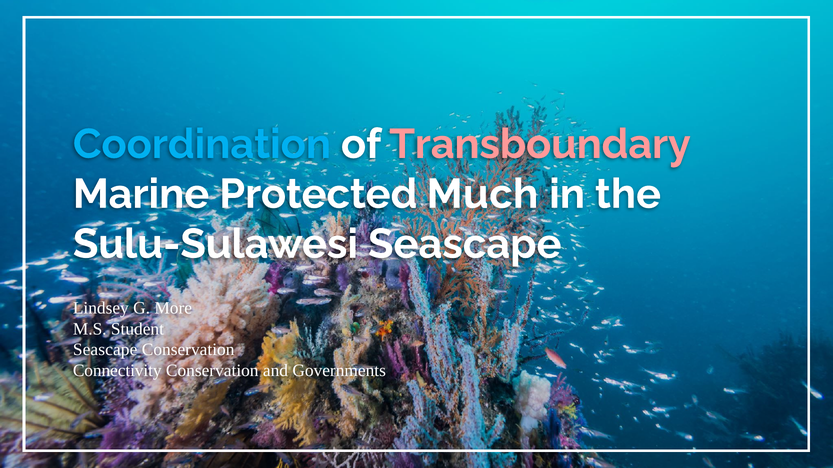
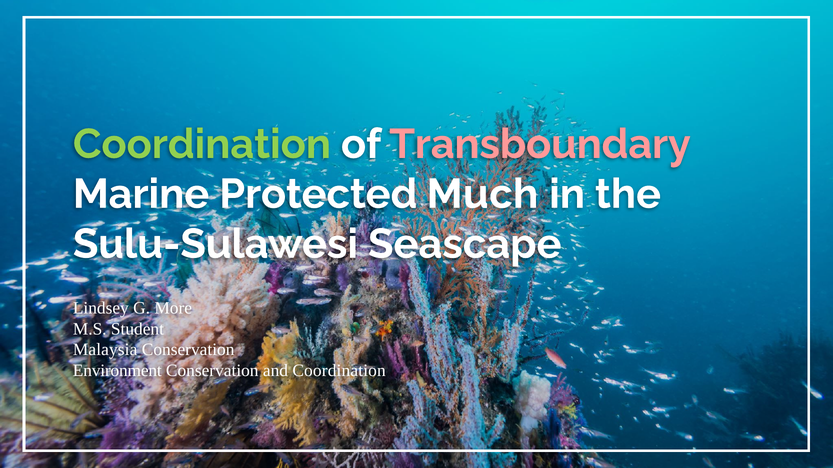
Coordination at (202, 144) colour: light blue -> light green
Seascape at (105, 350): Seascape -> Malaysia
Connectivity: Connectivity -> Environment
and Governments: Governments -> Coordination
